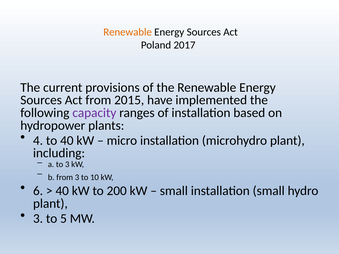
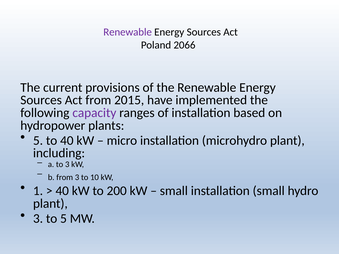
Renewable at (128, 32) colour: orange -> purple
2017: 2017 -> 2066
4 at (38, 141): 4 -> 5
6: 6 -> 1
